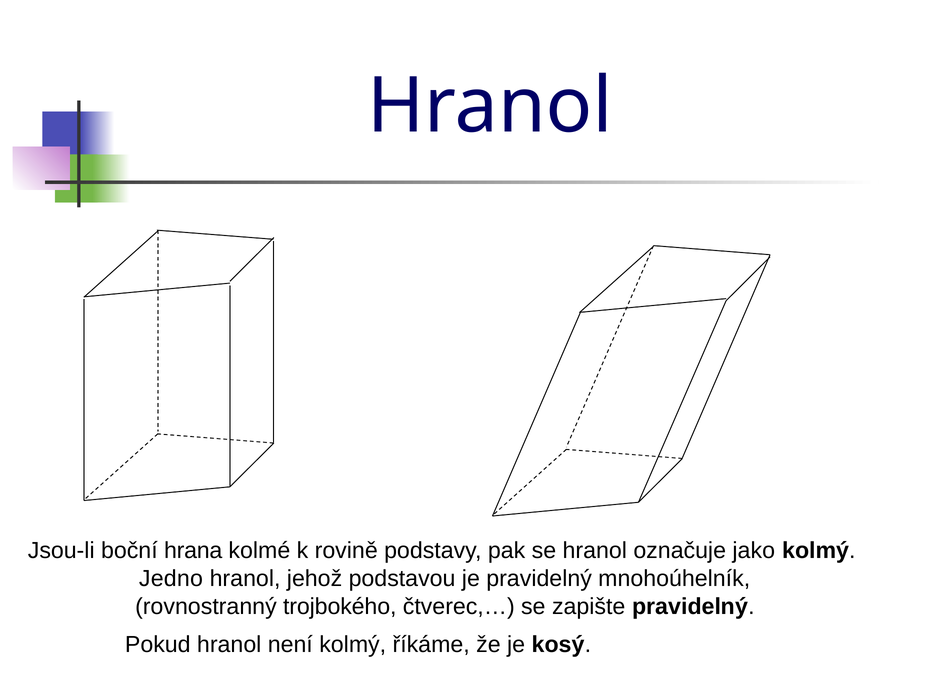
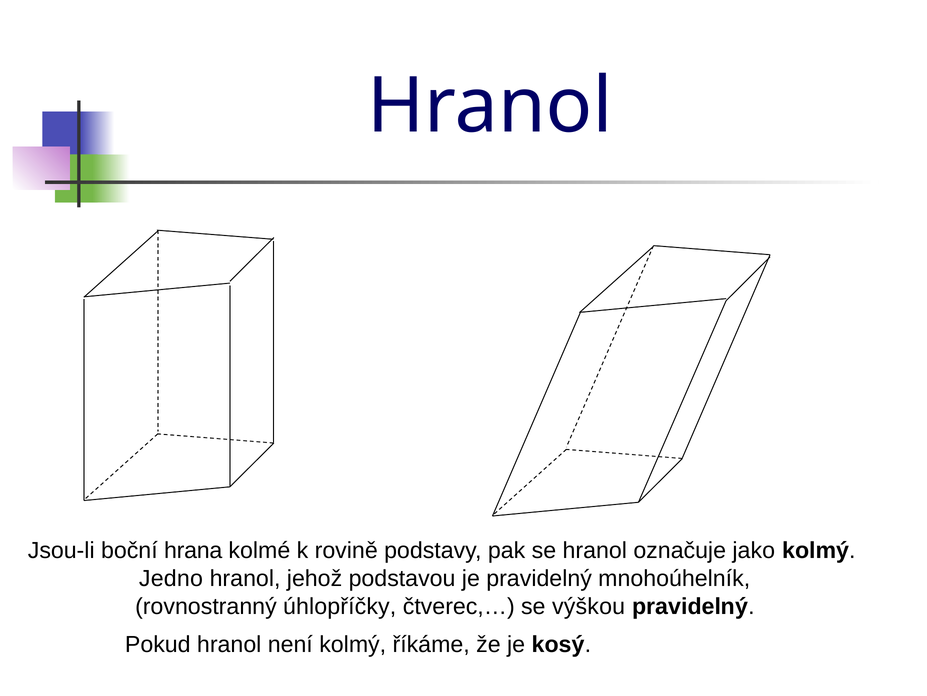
trojbokého: trojbokého -> úhlopříčky
zapište: zapište -> výškou
